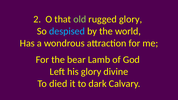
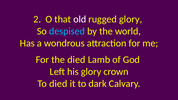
old colour: light green -> white
the bear: bear -> died
divine: divine -> crown
